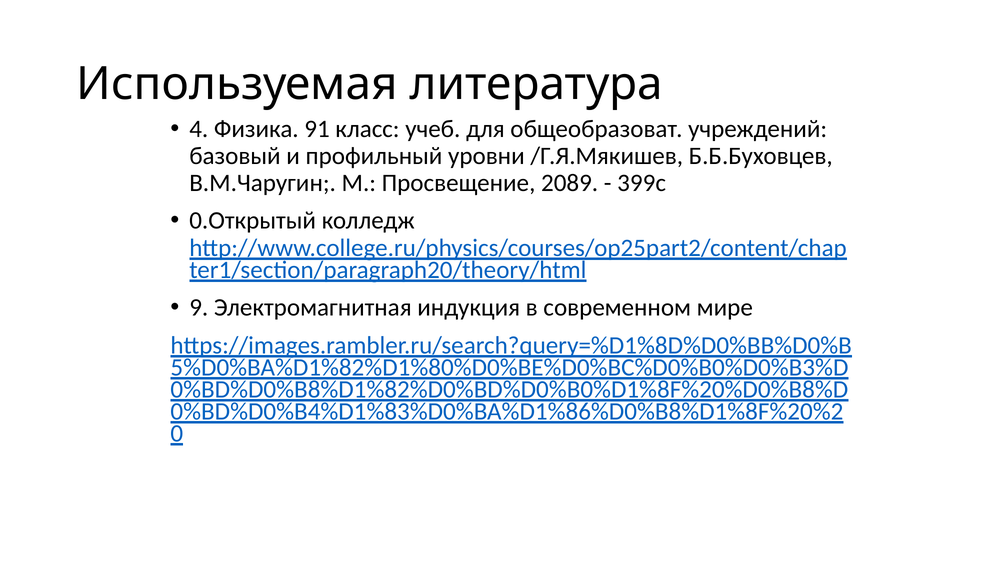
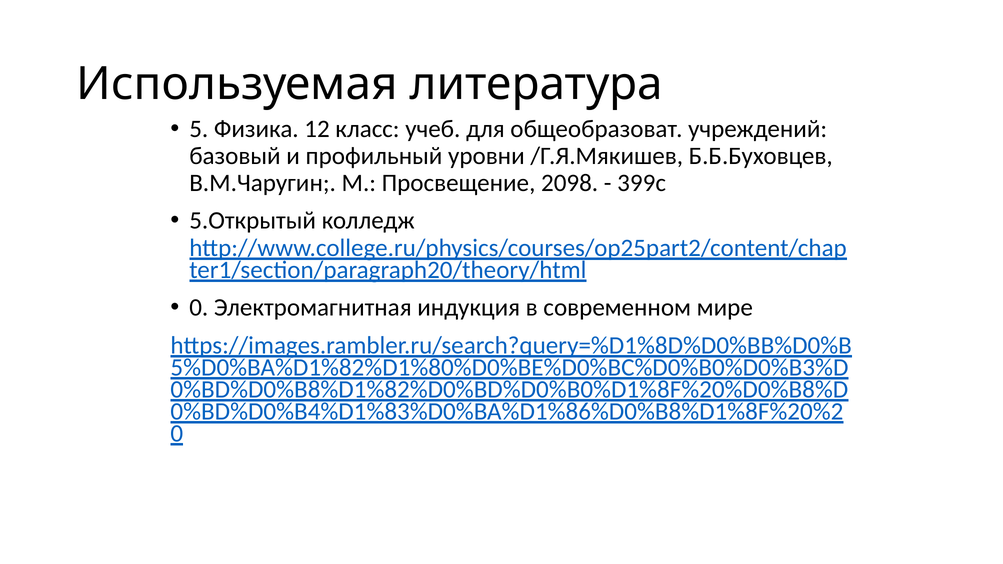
4: 4 -> 5
91: 91 -> 12
2089: 2089 -> 2098
0.Открытый: 0.Открытый -> 5.Открытый
9 at (199, 308): 9 -> 0
